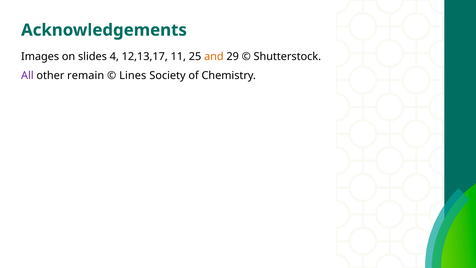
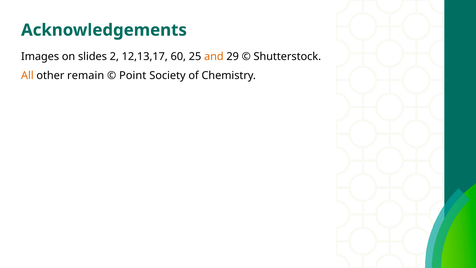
4: 4 -> 2
11: 11 -> 60
All colour: purple -> orange
Lines: Lines -> Point
